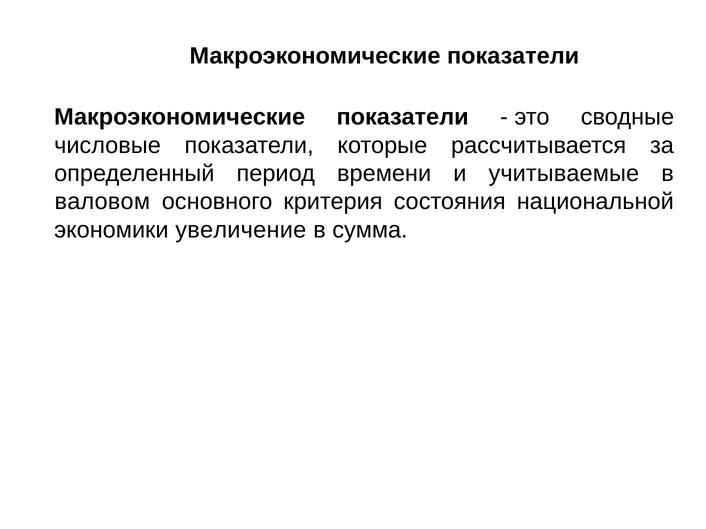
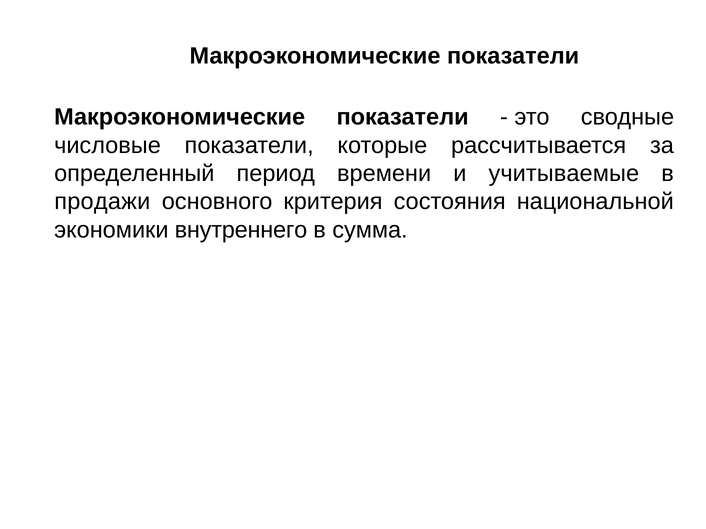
валовом: валовом -> продажи
увеличение: увеличение -> внутреннего
